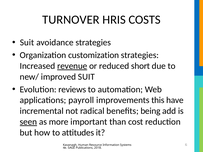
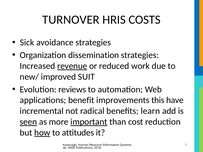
Suit at (27, 43): Suit -> Sick
customization: customization -> dissemination
short: short -> work
payroll: payroll -> benefit
being: being -> learn
important underline: none -> present
how underline: none -> present
